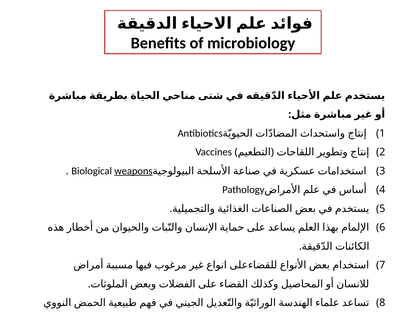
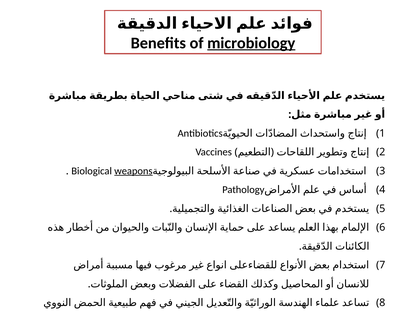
microbiology underline: none -> present
